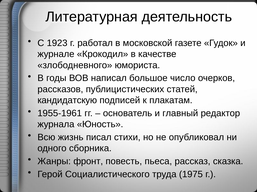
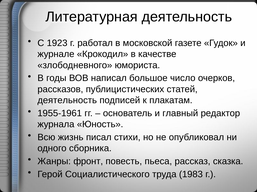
кандидатскую at (67, 101): кандидатскую -> деятельность
1975: 1975 -> 1983
